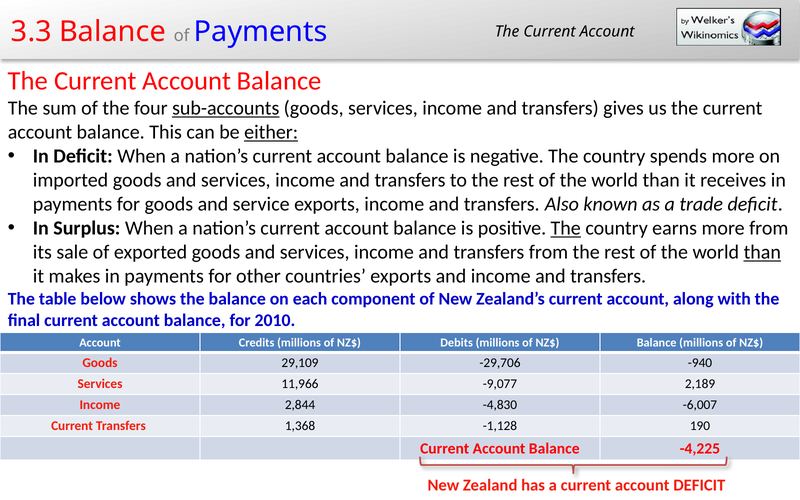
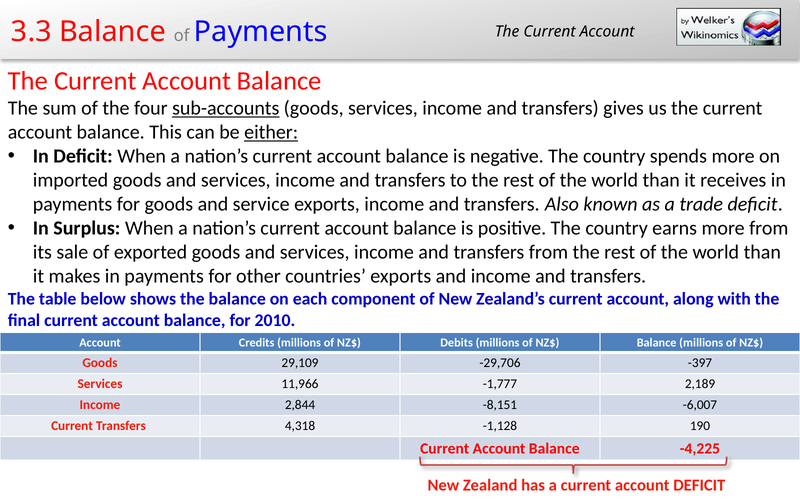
The at (566, 228) underline: present -> none
than at (762, 252) underline: present -> none
-940: -940 -> -397
-9,077: -9,077 -> -1,777
-4,830: -4,830 -> -8,151
1,368: 1,368 -> 4,318
